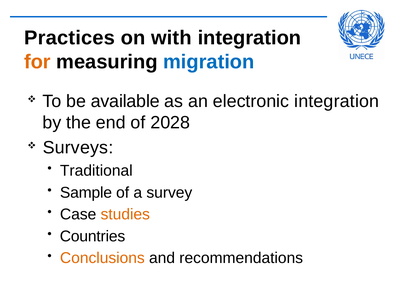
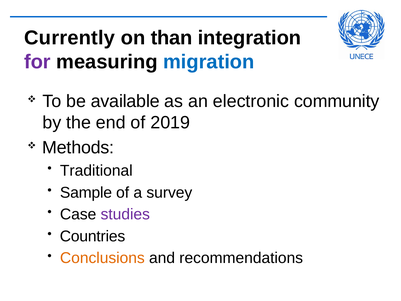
Practices: Practices -> Currently
with: with -> than
for colour: orange -> purple
electronic integration: integration -> community
2028: 2028 -> 2019
Surveys: Surveys -> Methods
studies colour: orange -> purple
